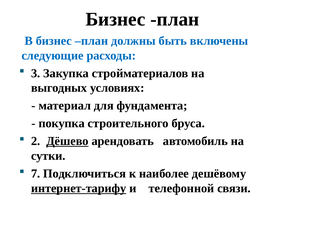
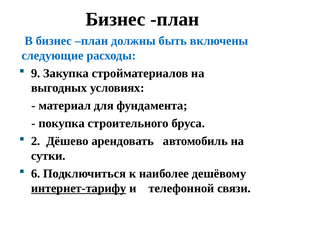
3: 3 -> 9
Дёшево underline: present -> none
7: 7 -> 6
